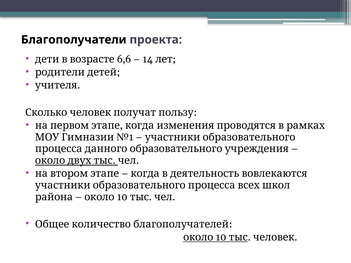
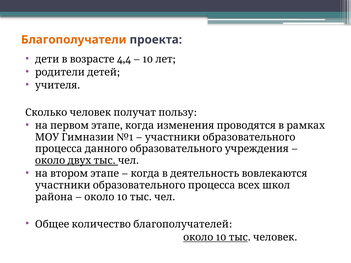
Благополучатели colour: black -> orange
6,6: 6,6 -> 4,4
14 at (148, 59): 14 -> 10
